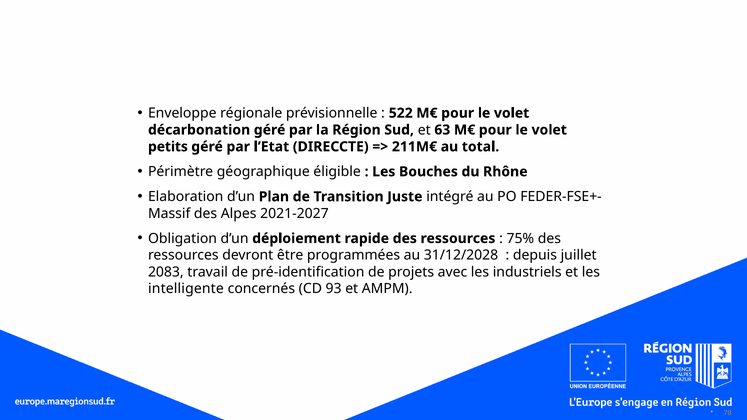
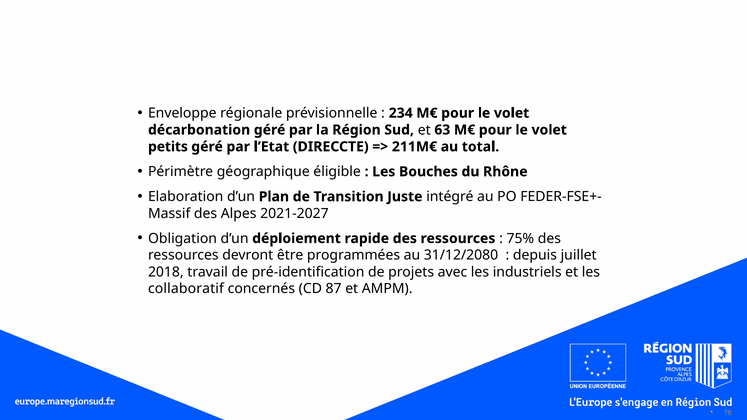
522: 522 -> 234
31/12/2028: 31/12/2028 -> 31/12/2080
2083: 2083 -> 2018
intelligente: intelligente -> collaboratif
93: 93 -> 87
